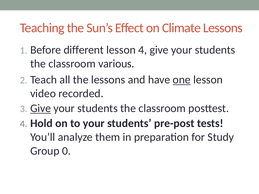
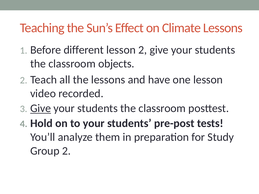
lesson 4: 4 -> 2
various: various -> objects
one underline: present -> none
Group 0: 0 -> 2
